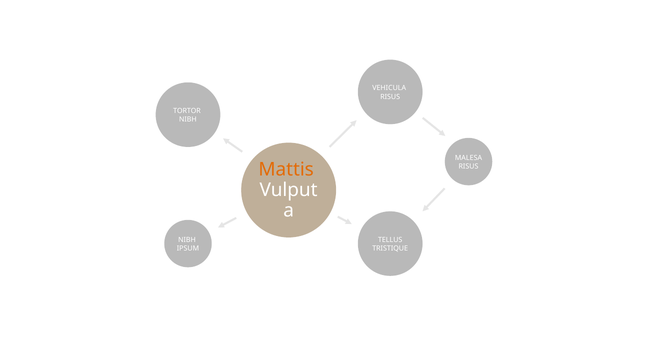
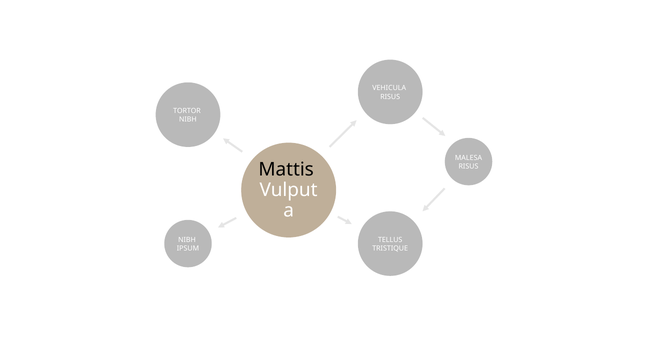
Mattis colour: orange -> black
